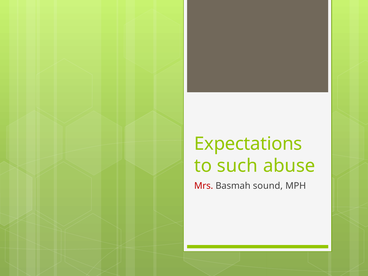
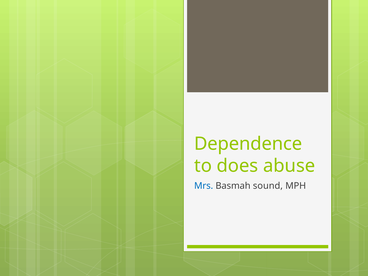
Expectations: Expectations -> Dependence
such: such -> does
Mrs colour: red -> blue
